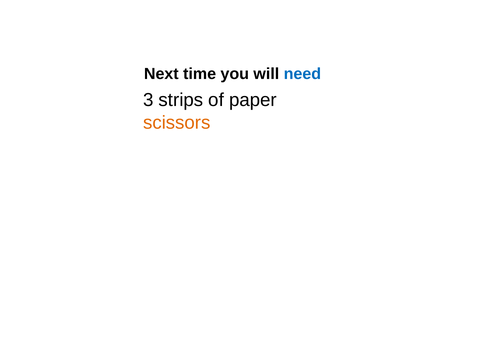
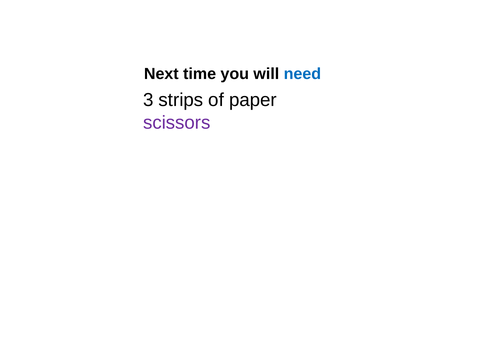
scissors colour: orange -> purple
